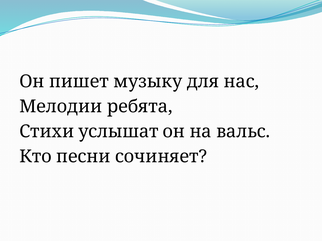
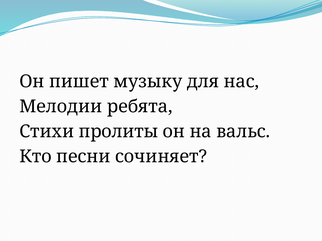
услышат: услышат -> пролиты
